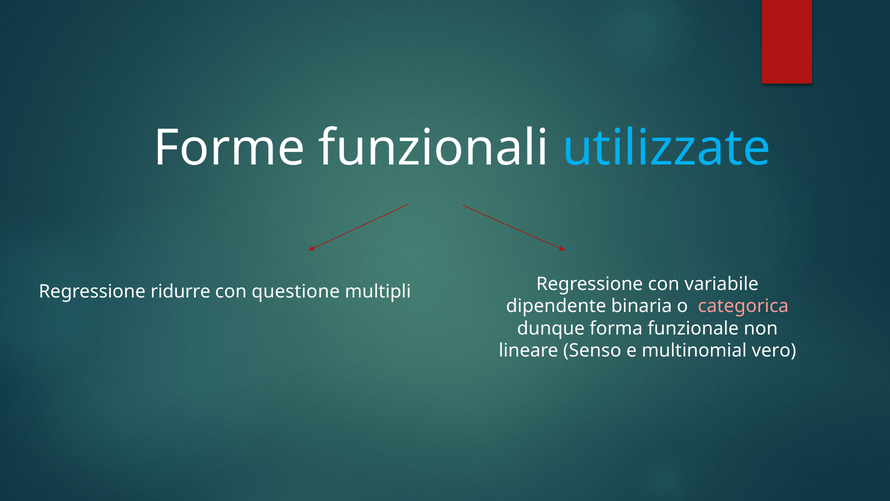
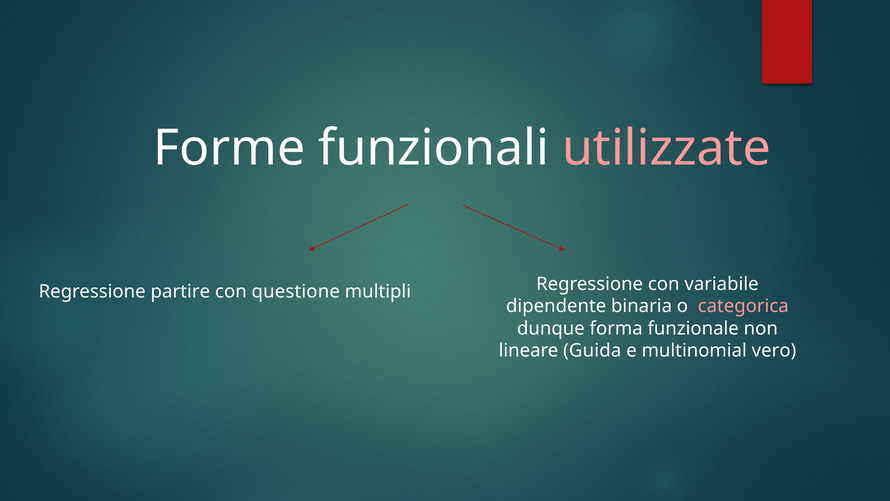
utilizzate colour: light blue -> pink
ridurre: ridurre -> partire
Senso: Senso -> Guida
